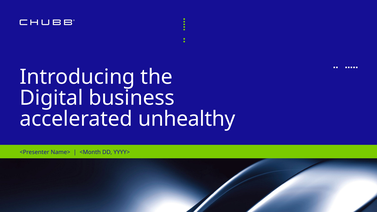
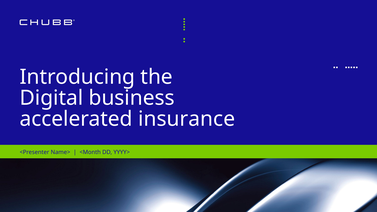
unhealthy: unhealthy -> insurance
